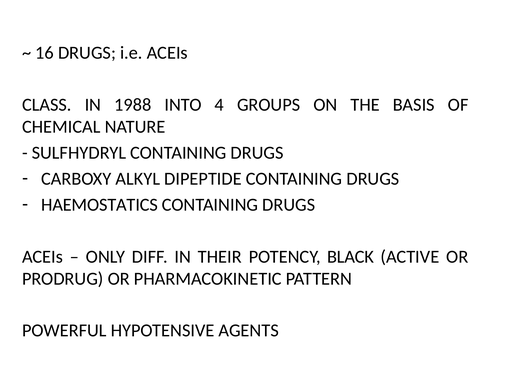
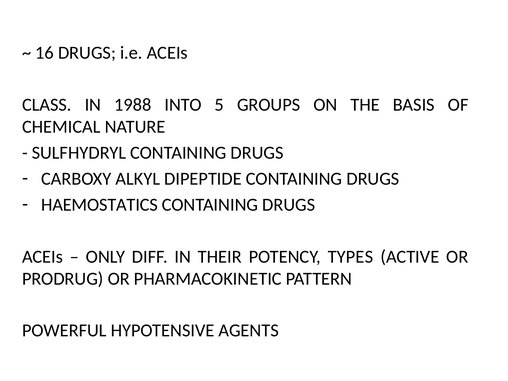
4: 4 -> 5
BLACK: BLACK -> TYPES
